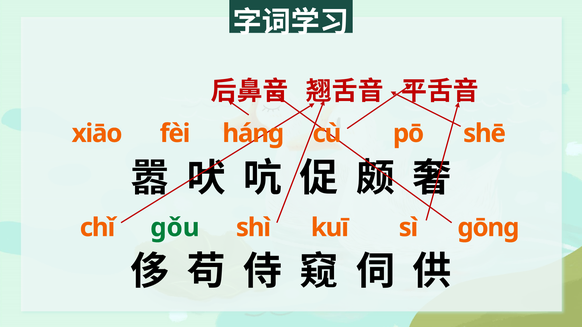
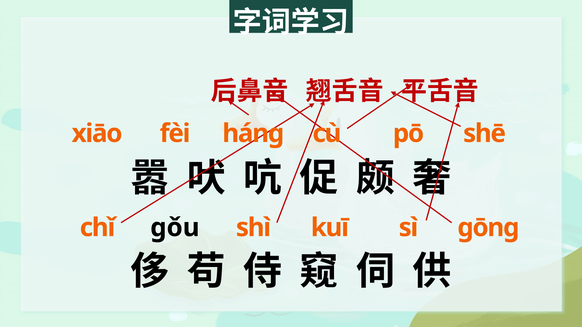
ɡǒu colour: green -> black
